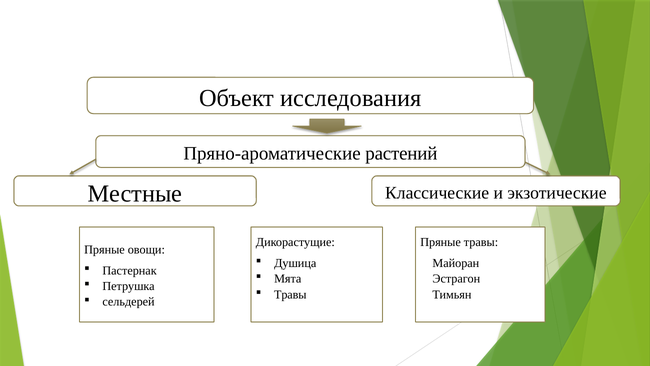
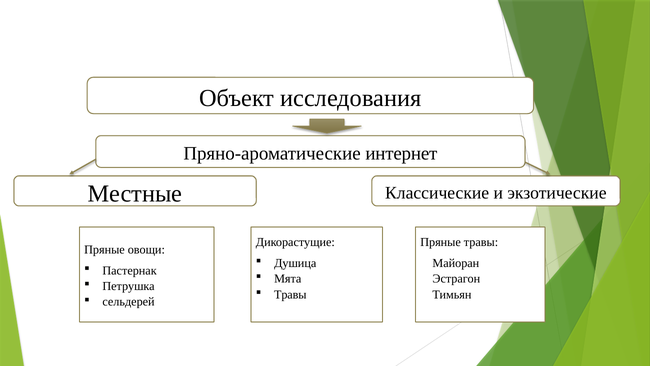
растений: растений -> интернет
